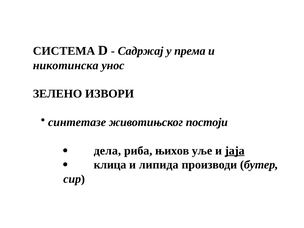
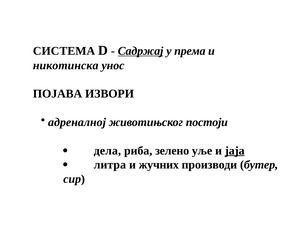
Садржај underline: none -> present
ЗЕЛЕНО: ЗЕЛЕНО -> ПОЈАВА
синтетазе: синтетазе -> адреналној
њихов: њихов -> зелено
клица: клица -> литра
липида: липида -> жучних
